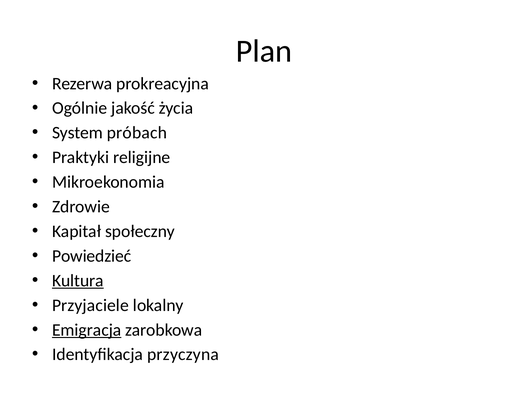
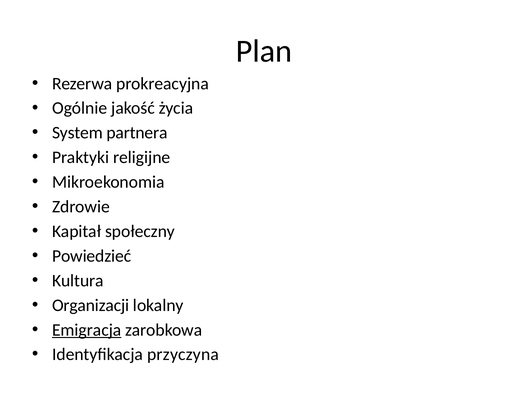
próbach: próbach -> partnera
Kultura underline: present -> none
Przyjaciele: Przyjaciele -> Organizacji
